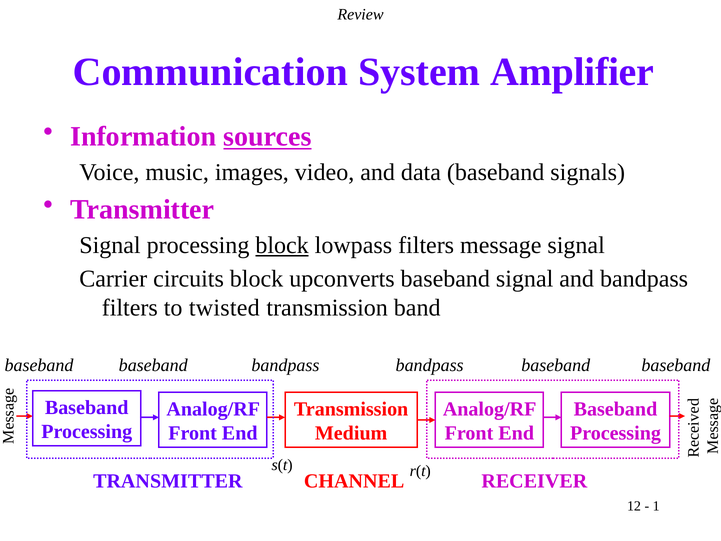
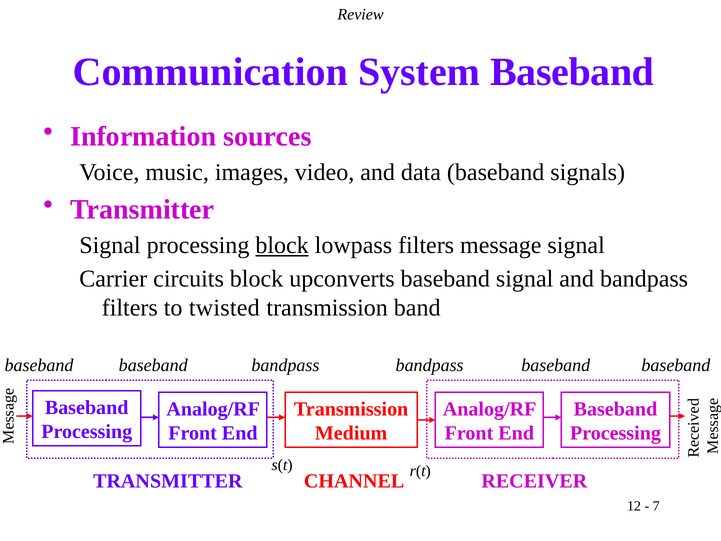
System Amplifier: Amplifier -> Baseband
sources underline: present -> none
1: 1 -> 7
